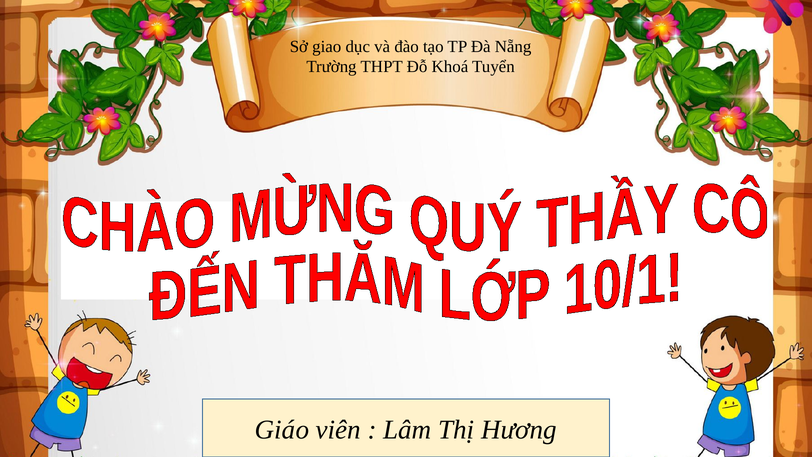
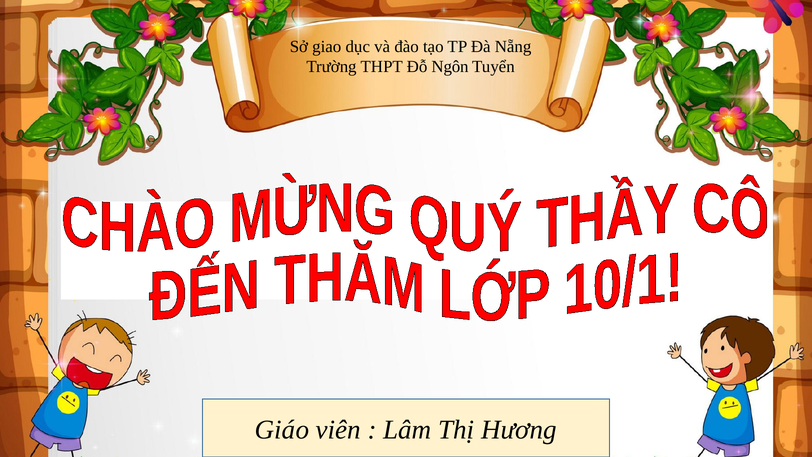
Khoá: Khoá -> Ngôn
